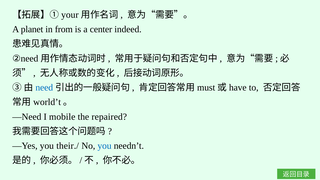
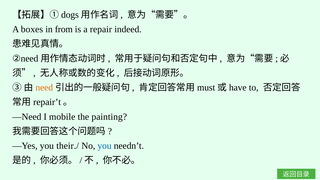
your: your -> dogs
planet: planet -> boxes
center: center -> repair
need colour: blue -> orange
world’t: world’t -> repair’t
repaired: repaired -> painting
